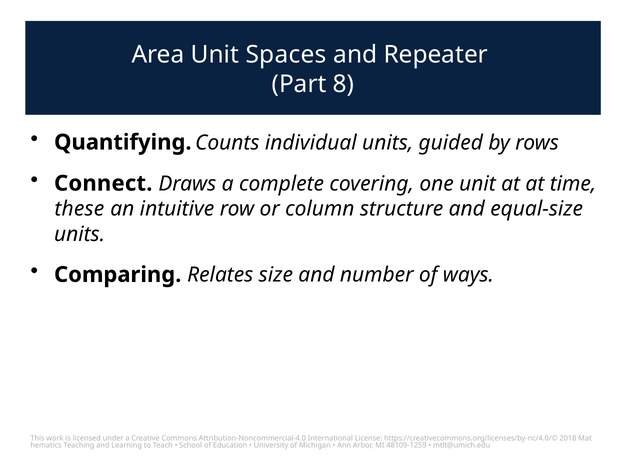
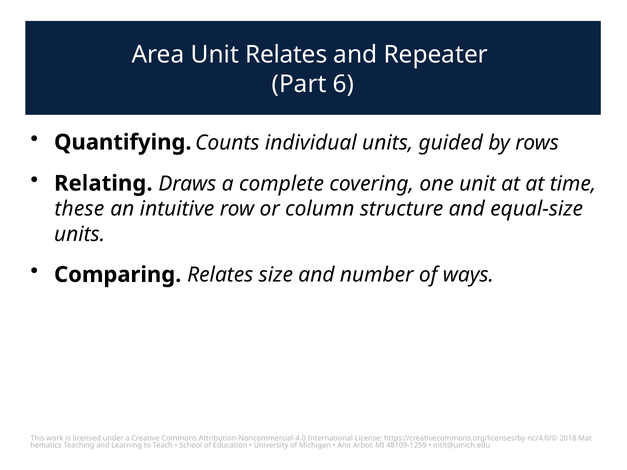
Unit Spaces: Spaces -> Relates
8: 8 -> 6
Connect: Connect -> Relating
